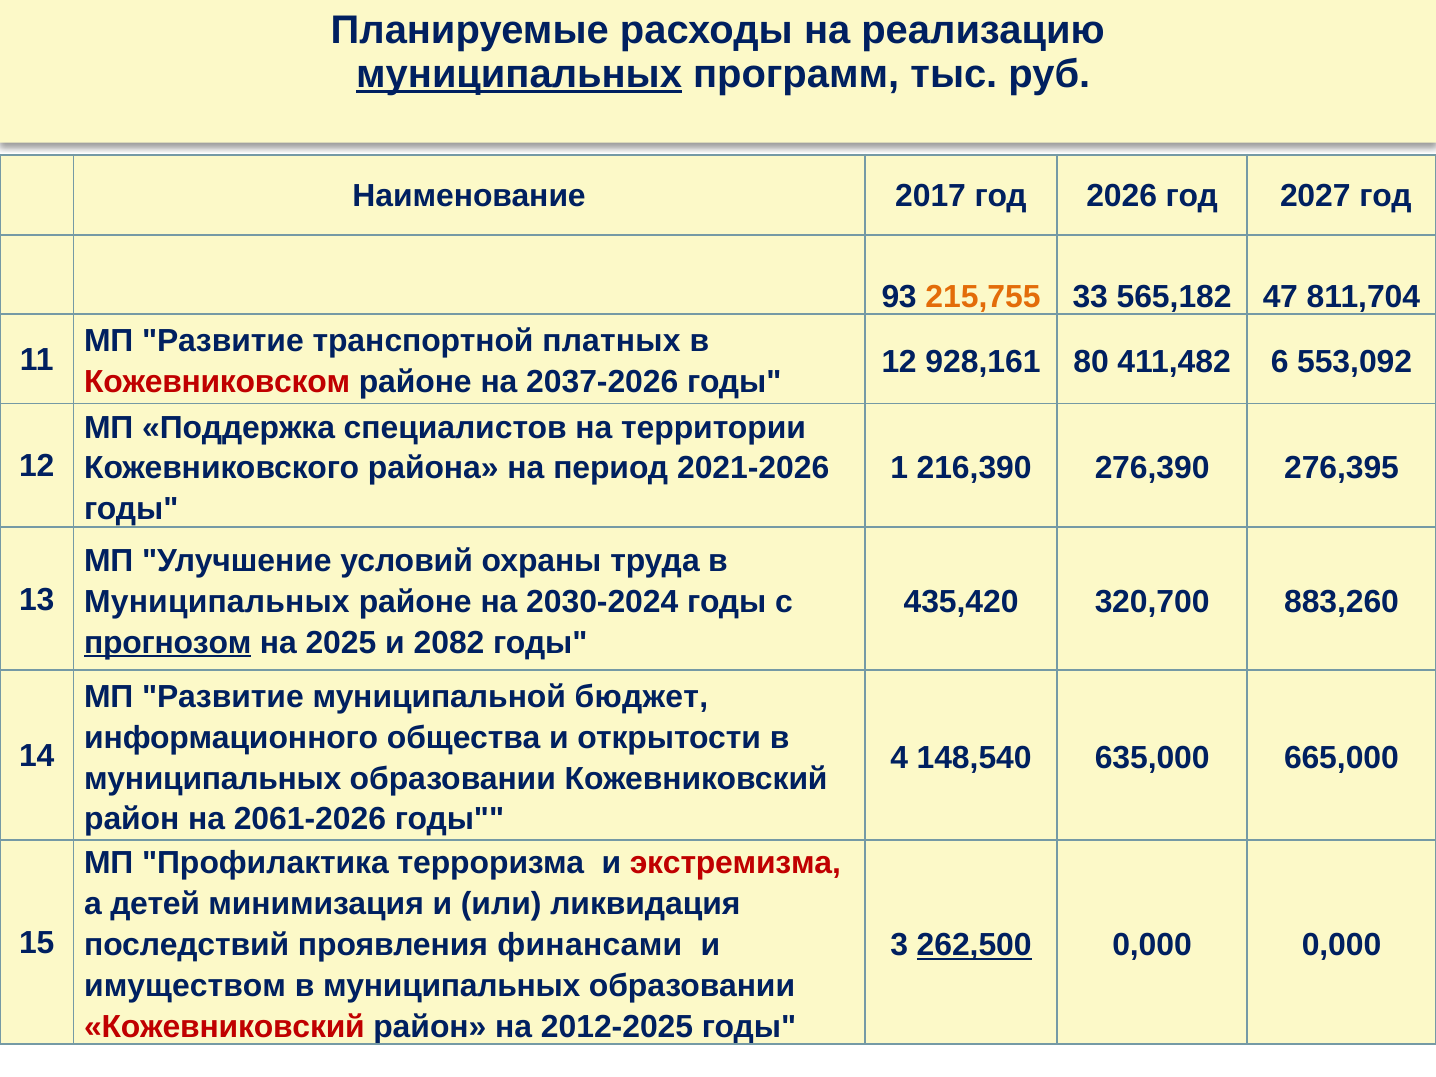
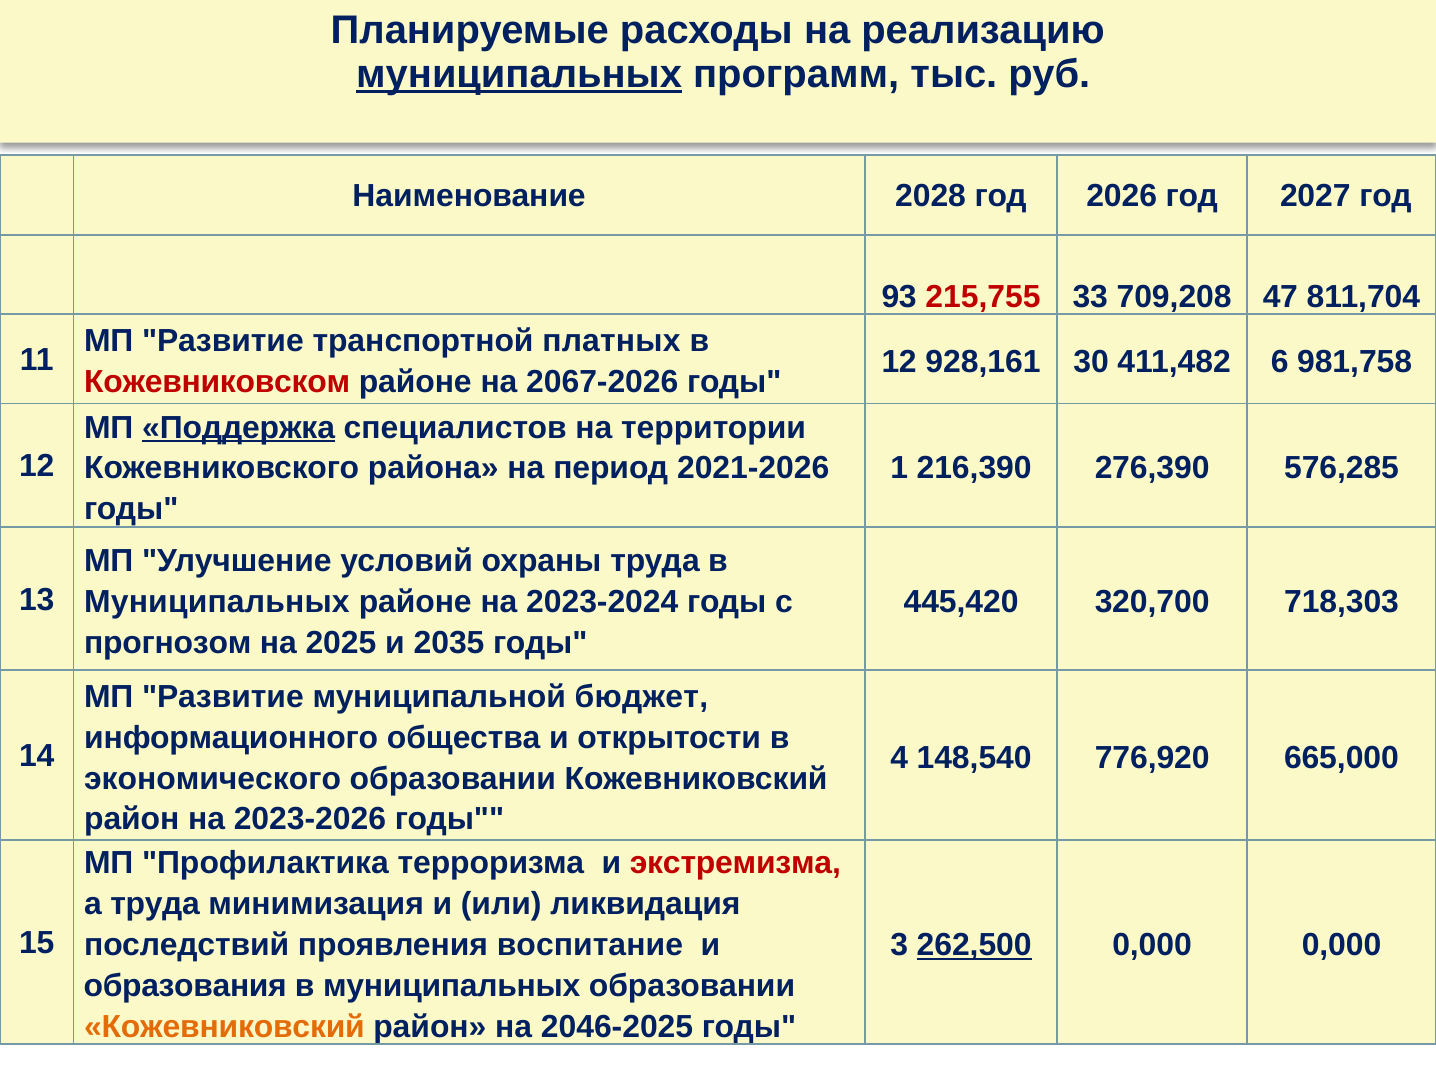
2017: 2017 -> 2028
215,755 colour: orange -> red
565,182: 565,182 -> 709,208
80: 80 -> 30
553,092: 553,092 -> 981,758
2037-2026: 2037-2026 -> 2067-2026
Поддержка underline: none -> present
276,395: 276,395 -> 576,285
2030-2024: 2030-2024 -> 2023-2024
435,420: 435,420 -> 445,420
883,260: 883,260 -> 718,303
прогнозом underline: present -> none
2082: 2082 -> 2035
635,000: 635,000 -> 776,920
муниципальных at (213, 779): муниципальных -> экономического
2061-2026: 2061-2026 -> 2023-2026
а детей: детей -> труда
финансами: финансами -> воспитание
имуществом: имуществом -> образования
Кожевниковский at (224, 1027) colour: red -> orange
2012-2025: 2012-2025 -> 2046-2025
